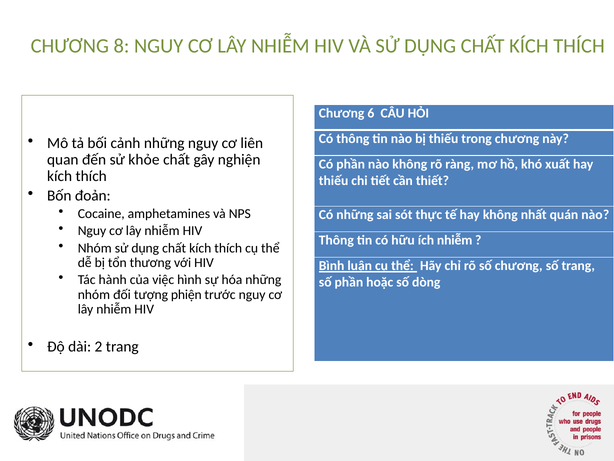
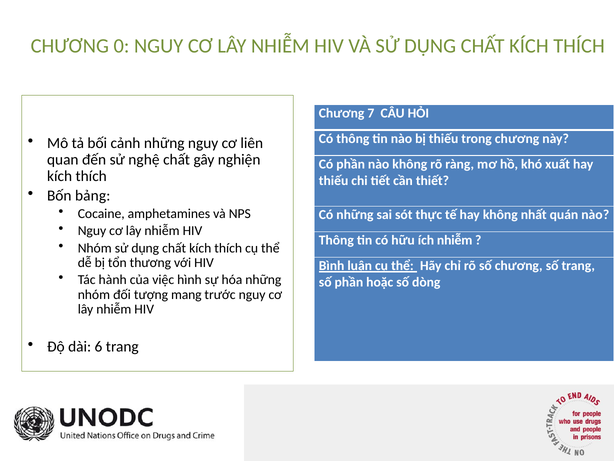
8: 8 -> 0
6: 6 -> 7
khỏe: khỏe -> nghệ
đoản: đoản -> bảng
phiện: phiện -> mang
2: 2 -> 6
